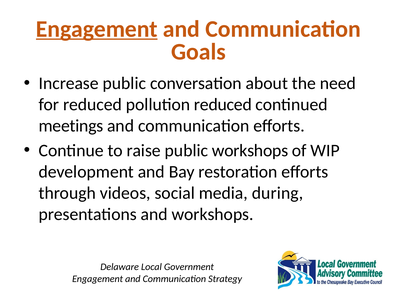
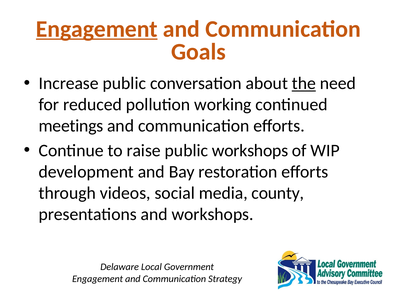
the underline: none -> present
pollution reduced: reduced -> working
during: during -> county
